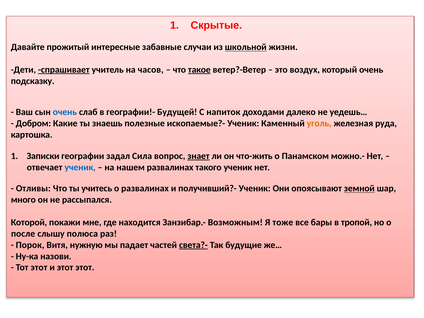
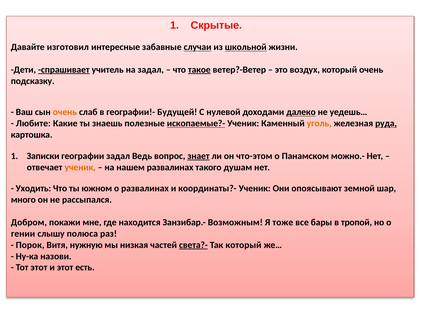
прожитый: прожитый -> изготовил
случаи underline: none -> present
на часов: часов -> задал
очень at (65, 112) colour: blue -> orange
напиток: напиток -> нулевой
далеко underline: none -> present
Добром: Добром -> Любите
ископаемые?- underline: none -> present
руда underline: none -> present
Сила: Сила -> Ведь
что-жить: что-жить -> что-этом
ученик at (80, 167) colour: blue -> orange
такого ученик: ученик -> душам
Отливы: Отливы -> Уходить
учитесь: учитесь -> южном
получивший?-: получивший?- -> координаты?-
земной underline: present -> none
Которой: Которой -> Добром
после: после -> гении
падает: падает -> низкая
Так будущие: будущие -> который
этот этот: этот -> есть
